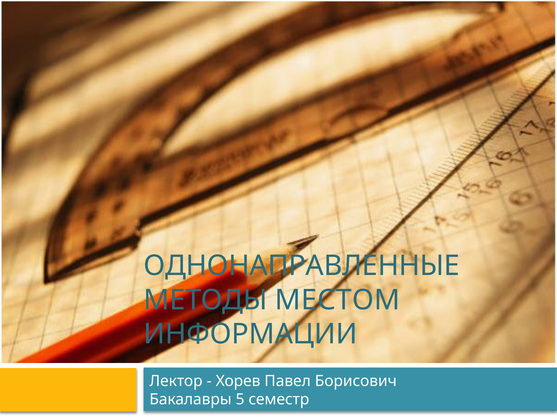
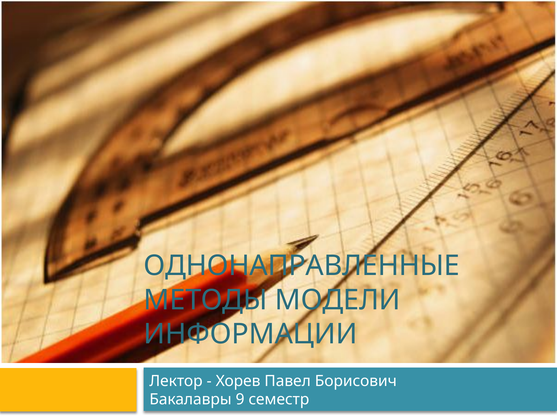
МЕСТОМ: МЕСТОМ -> МОДЕЛИ
5: 5 -> 9
